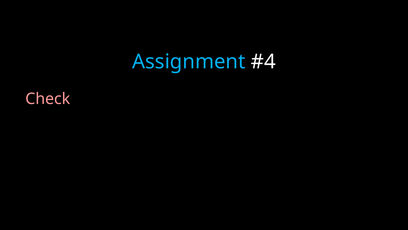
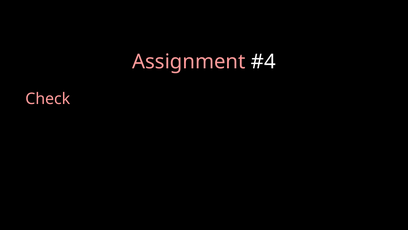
Assignment at (189, 61) colour: light blue -> pink
